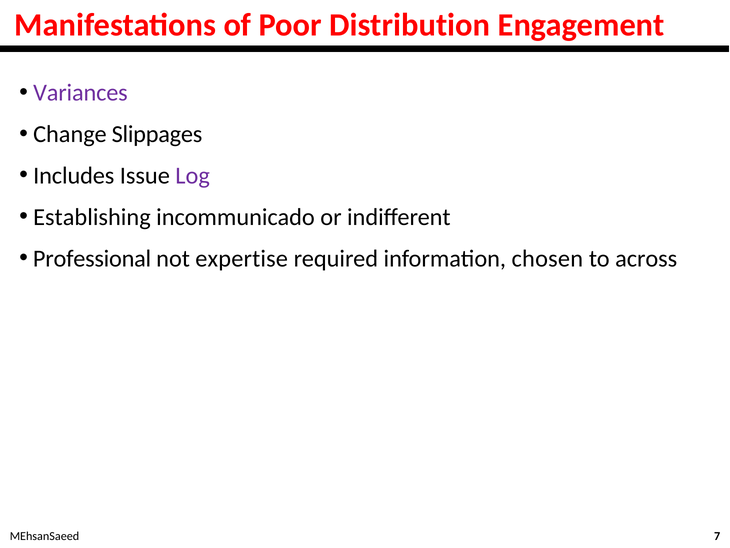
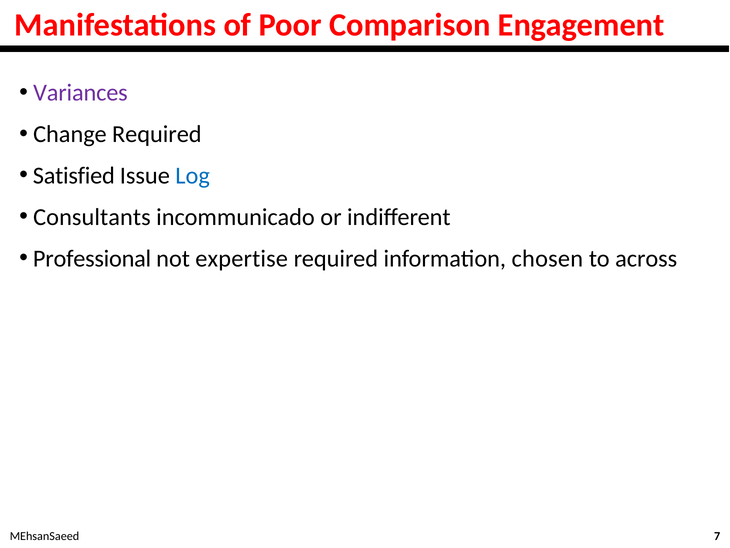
Distribution: Distribution -> Comparison
Change Slippages: Slippages -> Required
Includes: Includes -> Satisfied
Log colour: purple -> blue
Establishing: Establishing -> Consultants
